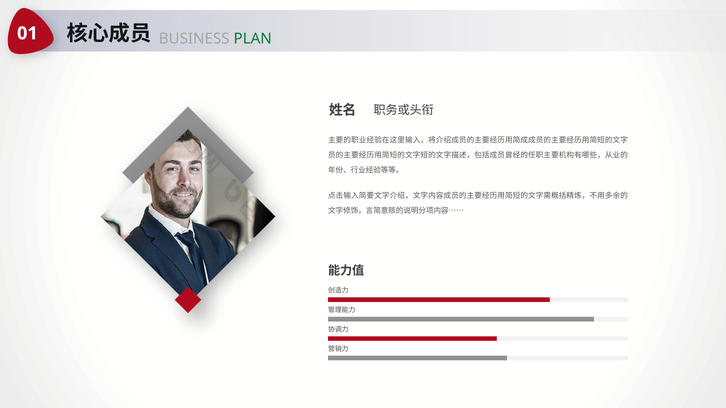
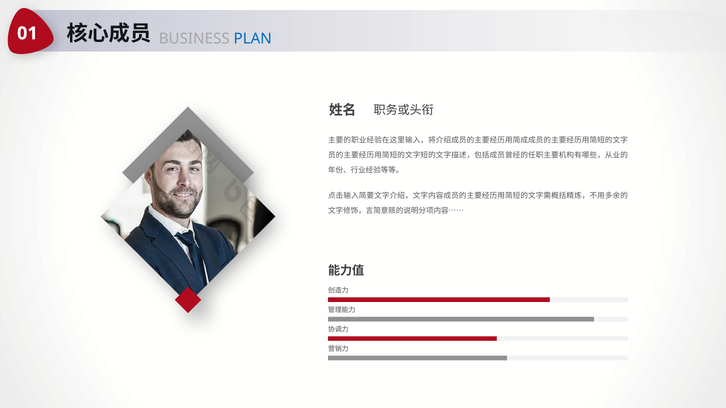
PLAN colour: green -> blue
